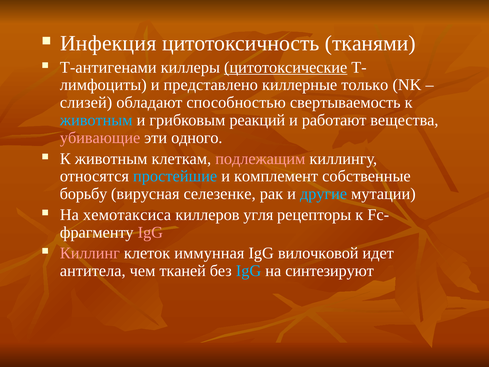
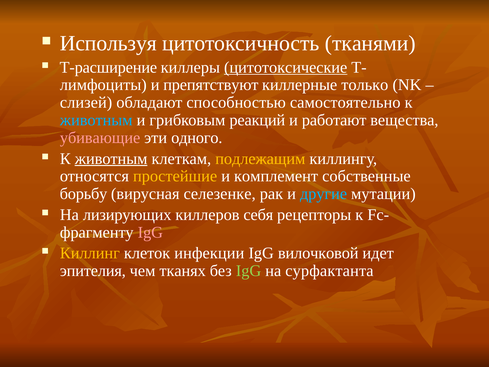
Инфекция: Инфекция -> Используя
Т-антигенами: Т-антигенами -> Т-расширение
представлено: представлено -> препятствуют
свертываемость: свертываемость -> самостоятельно
животным at (111, 159) underline: none -> present
подлежащим colour: pink -> yellow
простейшие colour: light blue -> yellow
хемотаксиса: хемотаксиса -> лизирующих
угля: угля -> себя
Киллинг colour: pink -> yellow
иммунная: иммунная -> инфекции
антитела: антитела -> эпителия
тканей: тканей -> тканях
IgG at (249, 271) colour: light blue -> light green
синтезируют: синтезируют -> сурфактанта
